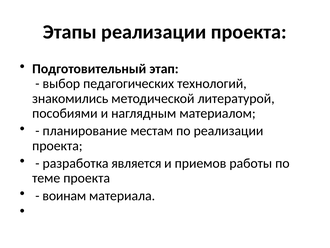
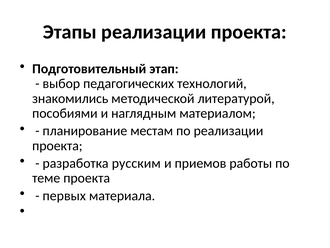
является: является -> русским
воинам: воинам -> первых
